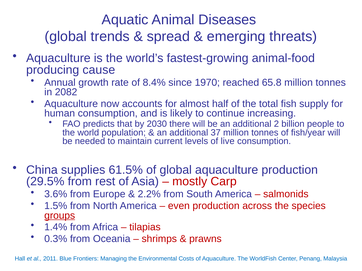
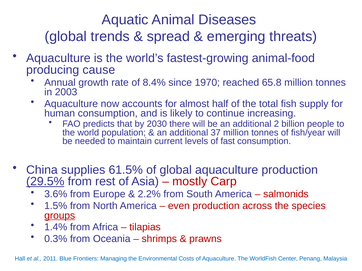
2082: 2082 -> 2003
live: live -> fast
29.5% underline: none -> present
